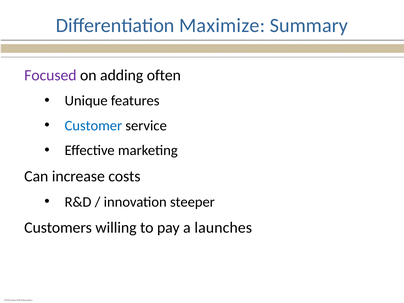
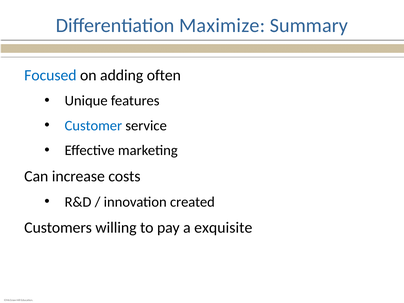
Focused colour: purple -> blue
steeper: steeper -> created
launches: launches -> exquisite
